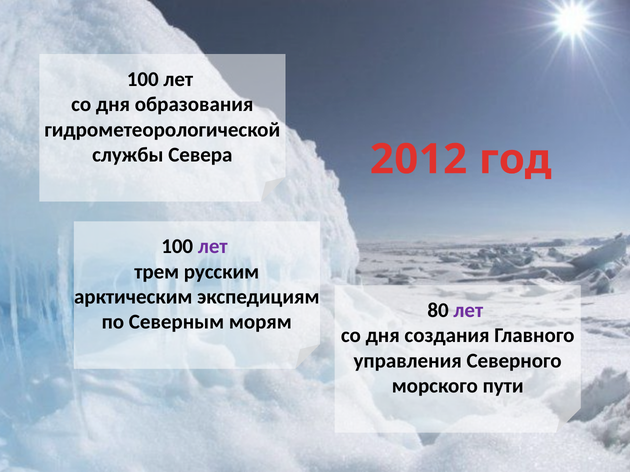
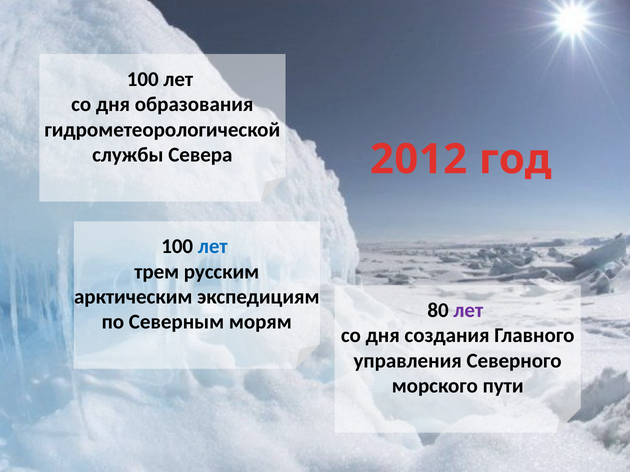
лет at (213, 247) colour: purple -> blue
